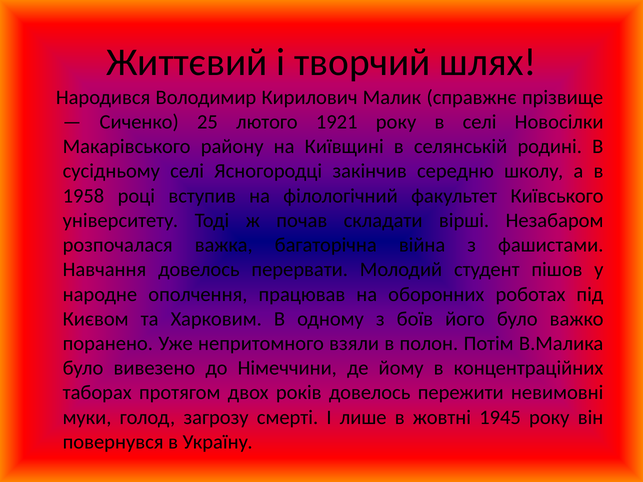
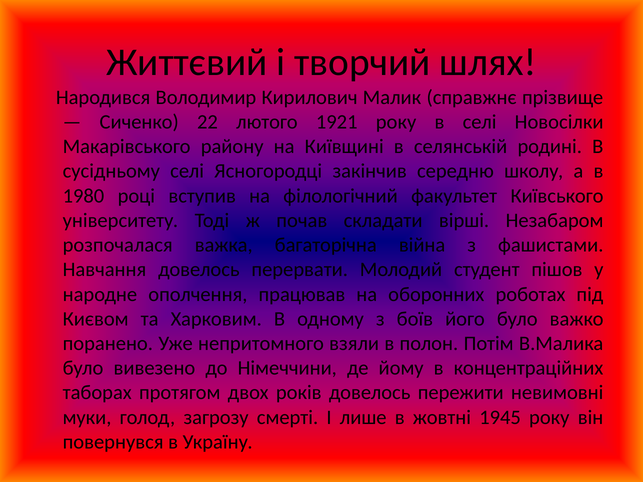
25: 25 -> 22
1958: 1958 -> 1980
